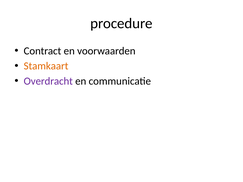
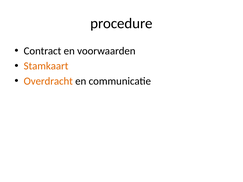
Overdracht colour: purple -> orange
